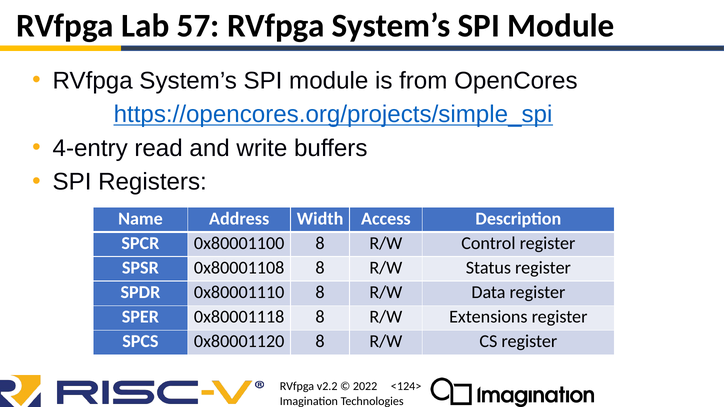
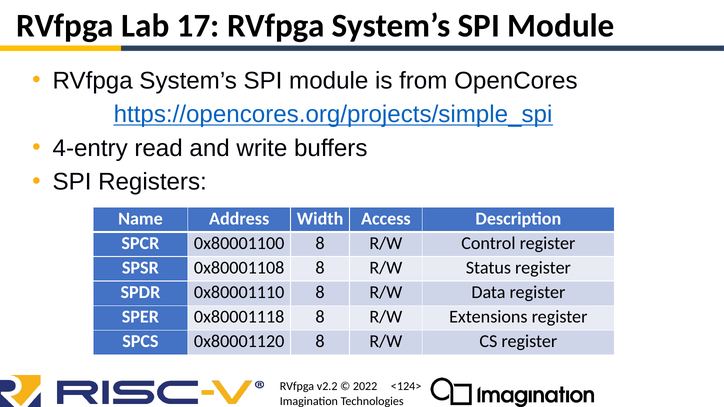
57: 57 -> 17
